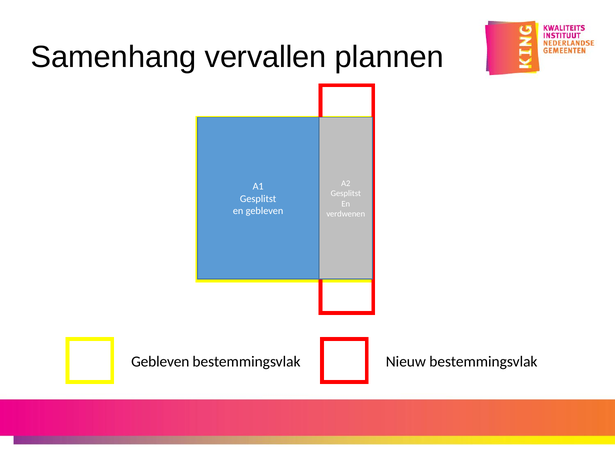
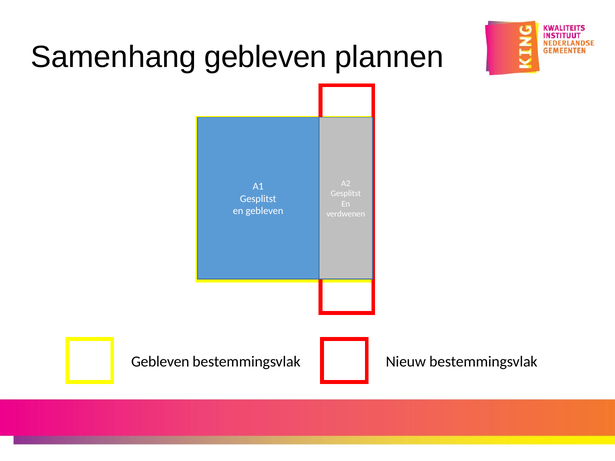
Samenhang vervallen: vervallen -> gebleven
